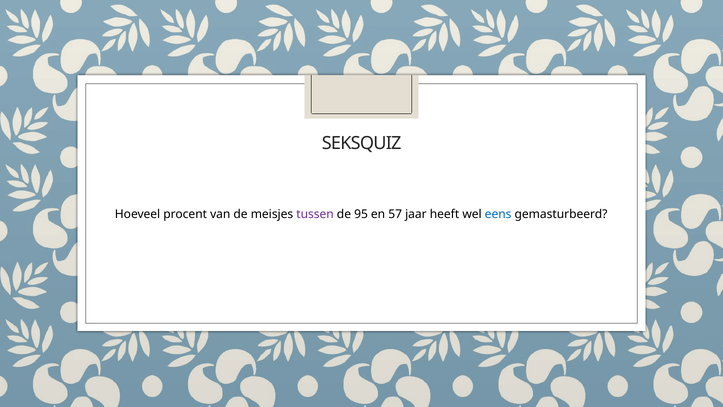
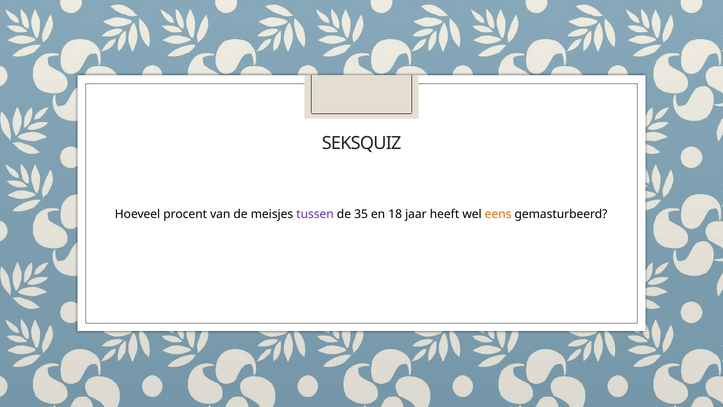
95: 95 -> 35
57: 57 -> 18
eens colour: blue -> orange
